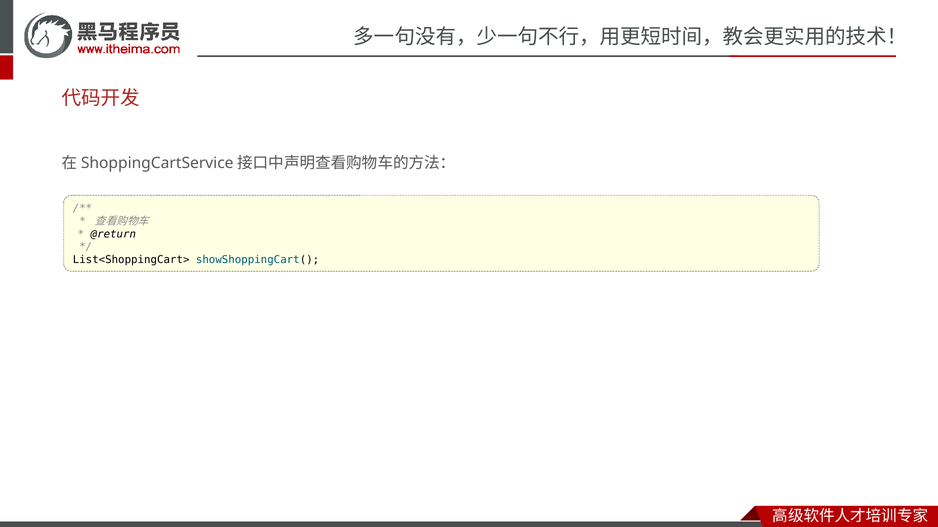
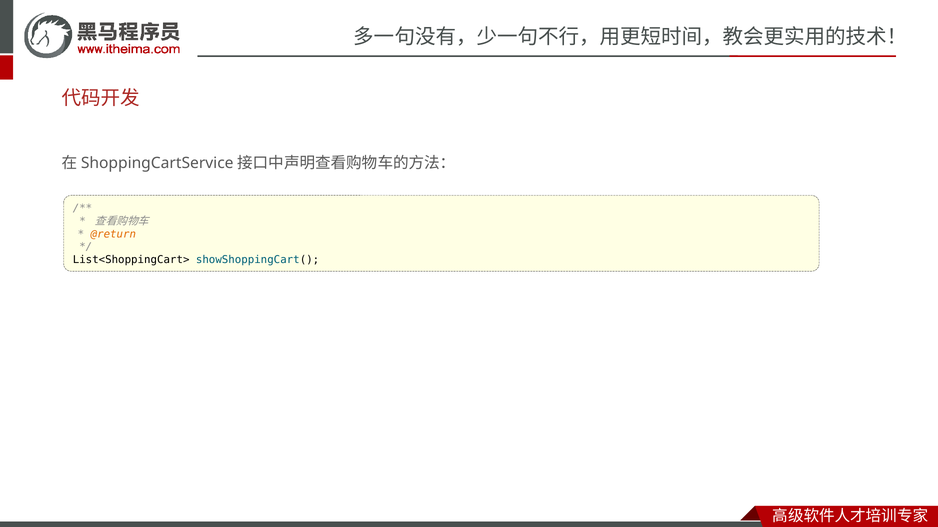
@return colour: black -> orange
